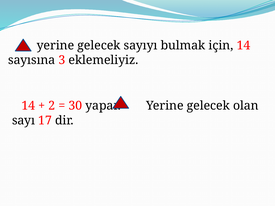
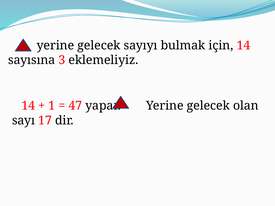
2: 2 -> 1
30: 30 -> 47
